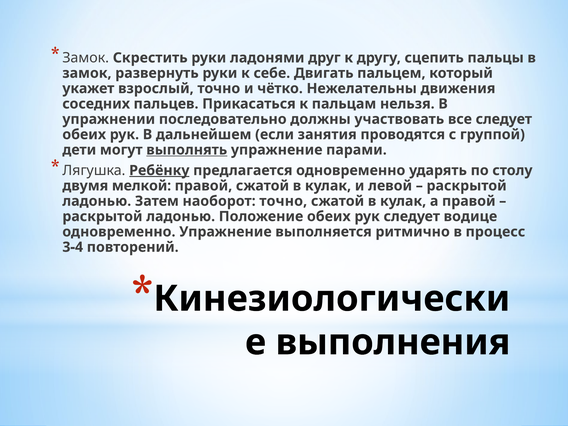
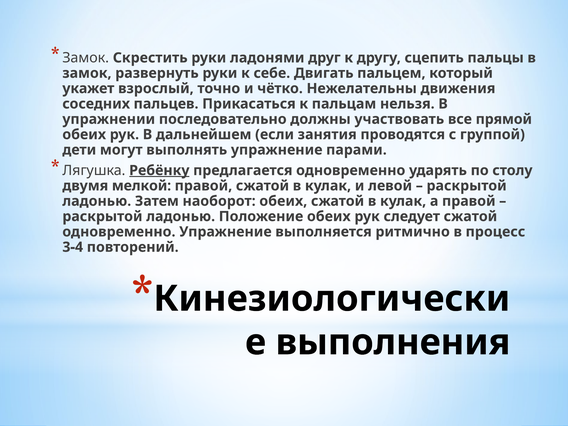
все следует: следует -> прямой
выполнять underline: present -> none
наоборот точно: точно -> обеих
следует водице: водице -> сжатой
